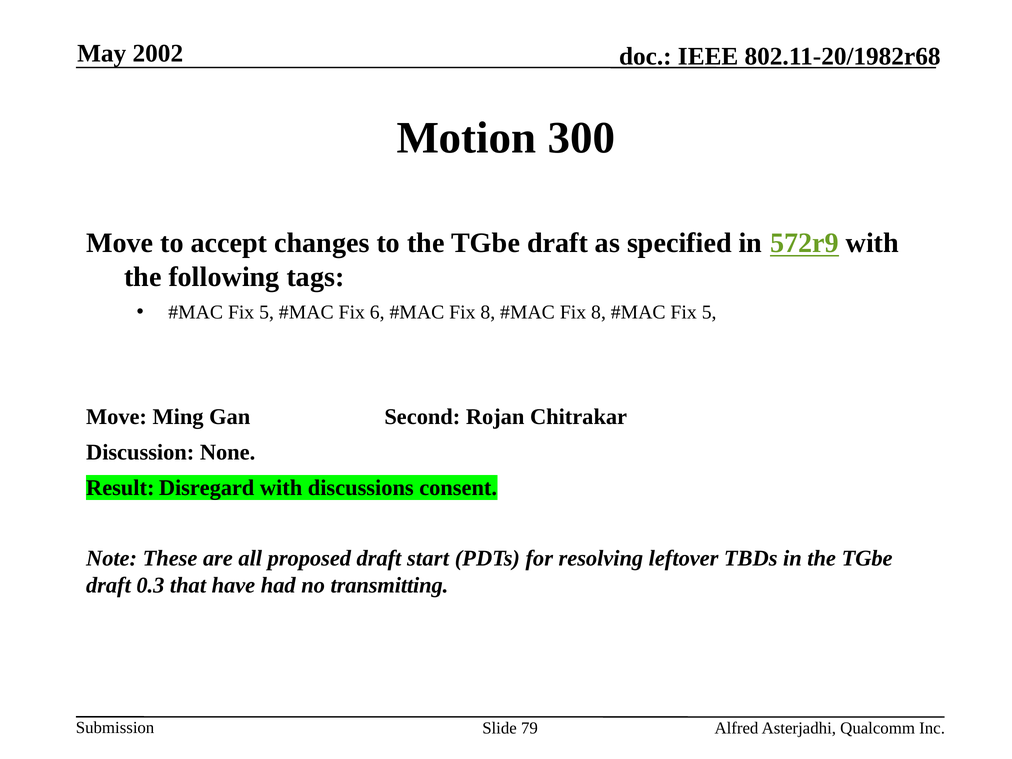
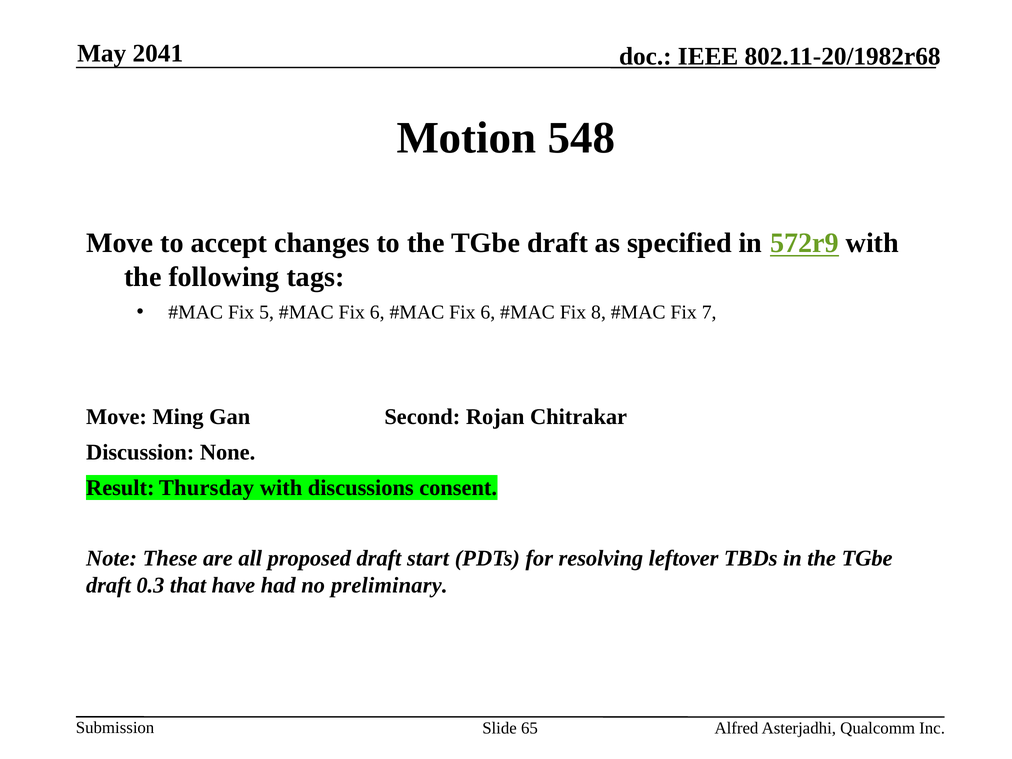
2002: 2002 -> 2041
300: 300 -> 548
8 at (488, 312): 8 -> 6
5 at (709, 312): 5 -> 7
Disregard: Disregard -> Thursday
transmitting: transmitting -> preliminary
79: 79 -> 65
